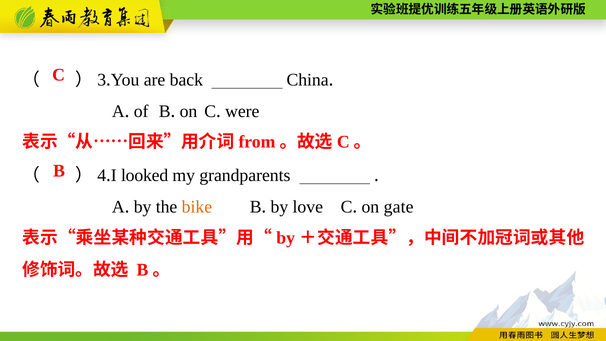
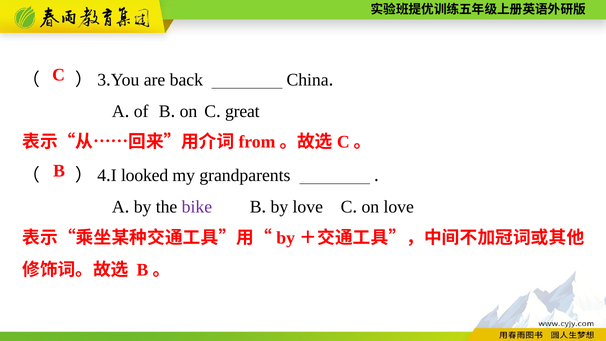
were: were -> great
bike colour: orange -> purple
on gate: gate -> love
